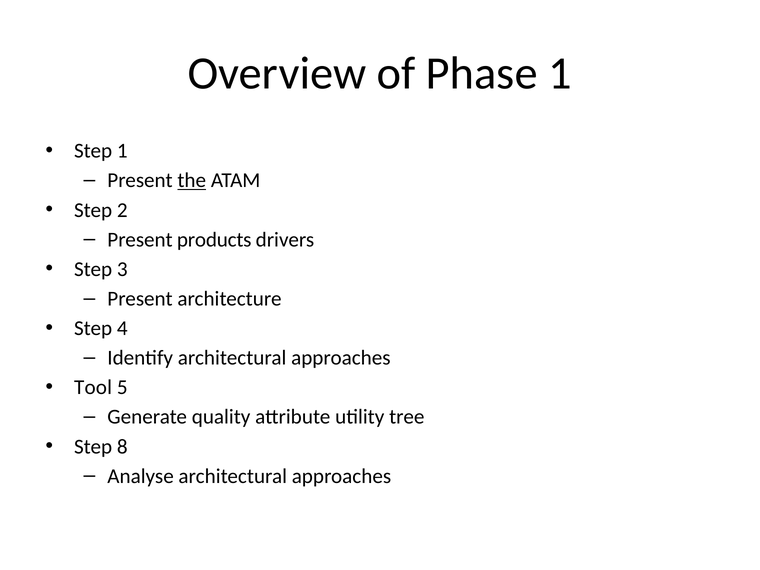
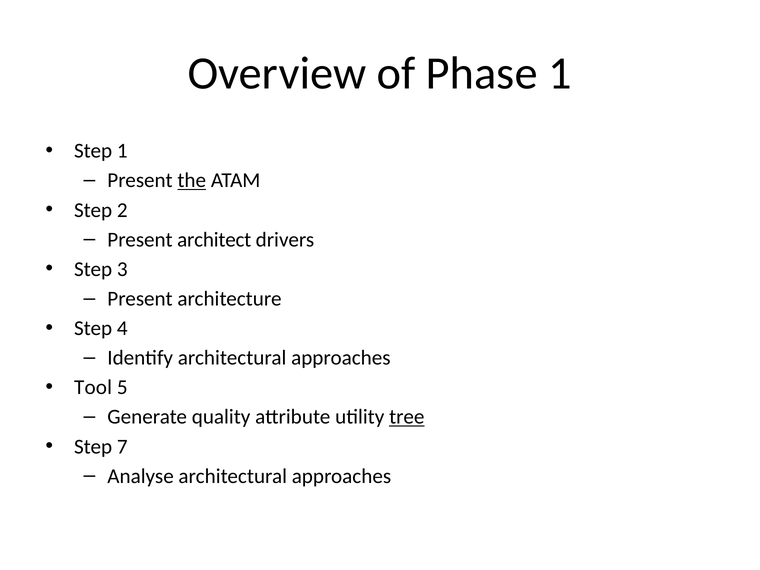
products: products -> architect
tree underline: none -> present
8: 8 -> 7
